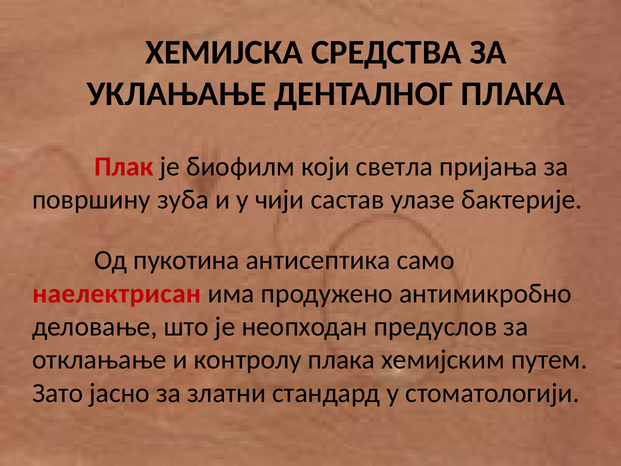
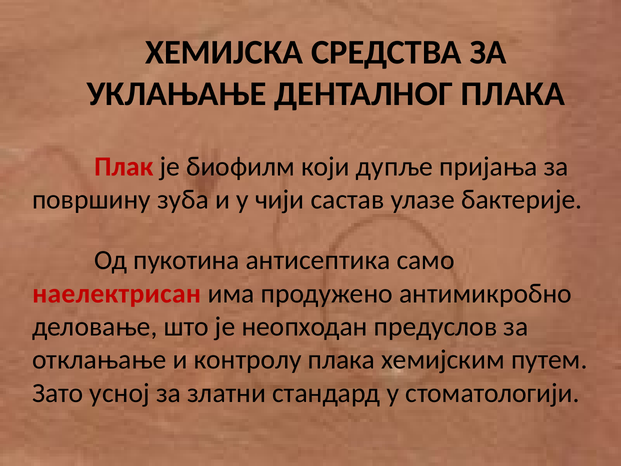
светла: светла -> дупље
јасно: јасно -> усној
